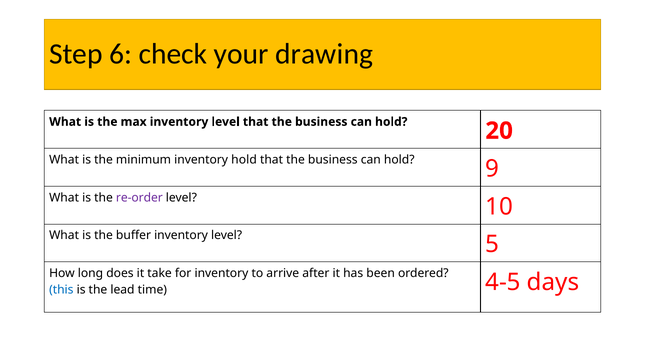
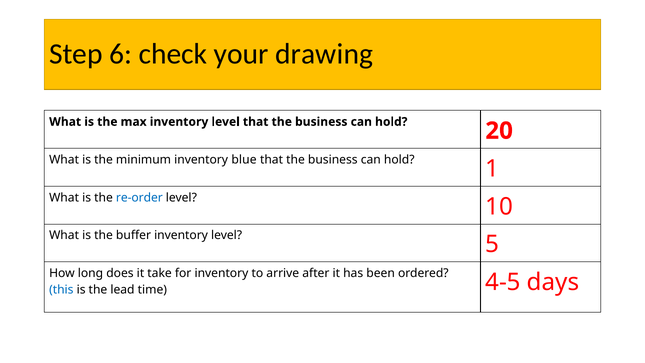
inventory hold: hold -> blue
9: 9 -> 1
re-order colour: purple -> blue
